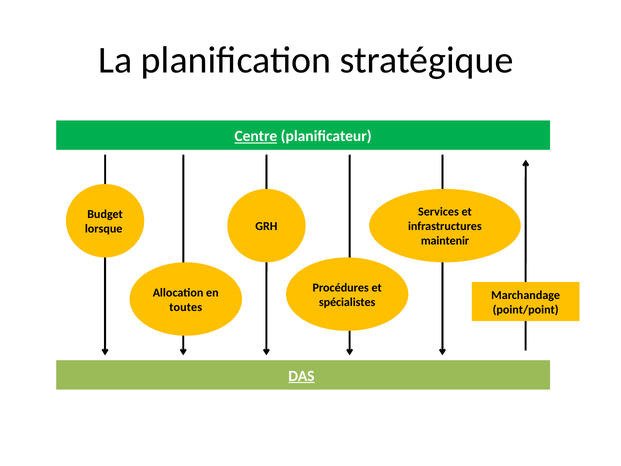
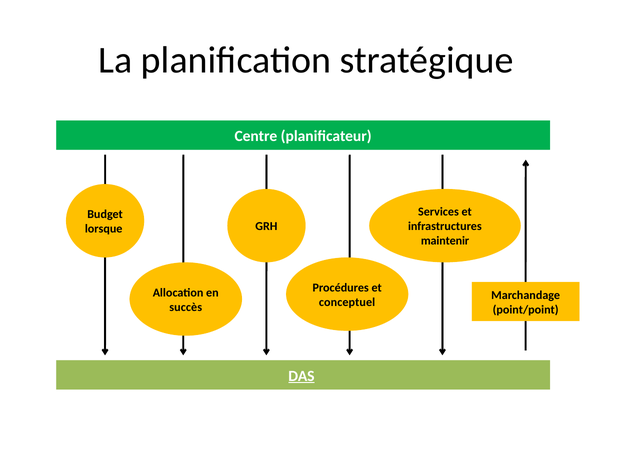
Centre underline: present -> none
spécialistes: spécialistes -> conceptuel
toutes: toutes -> succès
